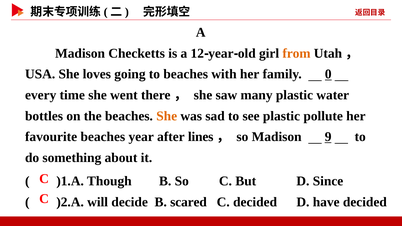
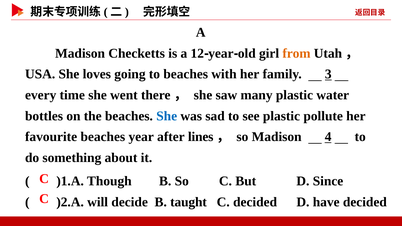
0: 0 -> 3
She at (167, 116) colour: orange -> blue
9: 9 -> 4
scared: scared -> taught
